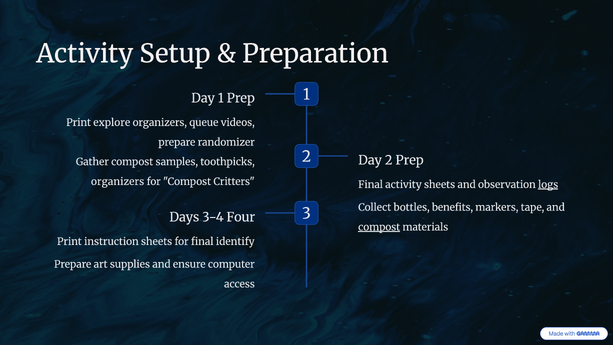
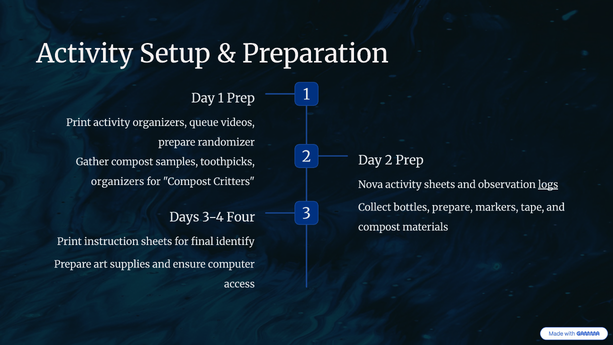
Print explore: explore -> activity
Final at (371, 185): Final -> Nova
bottles benefits: benefits -> prepare
compost at (379, 227) underline: present -> none
